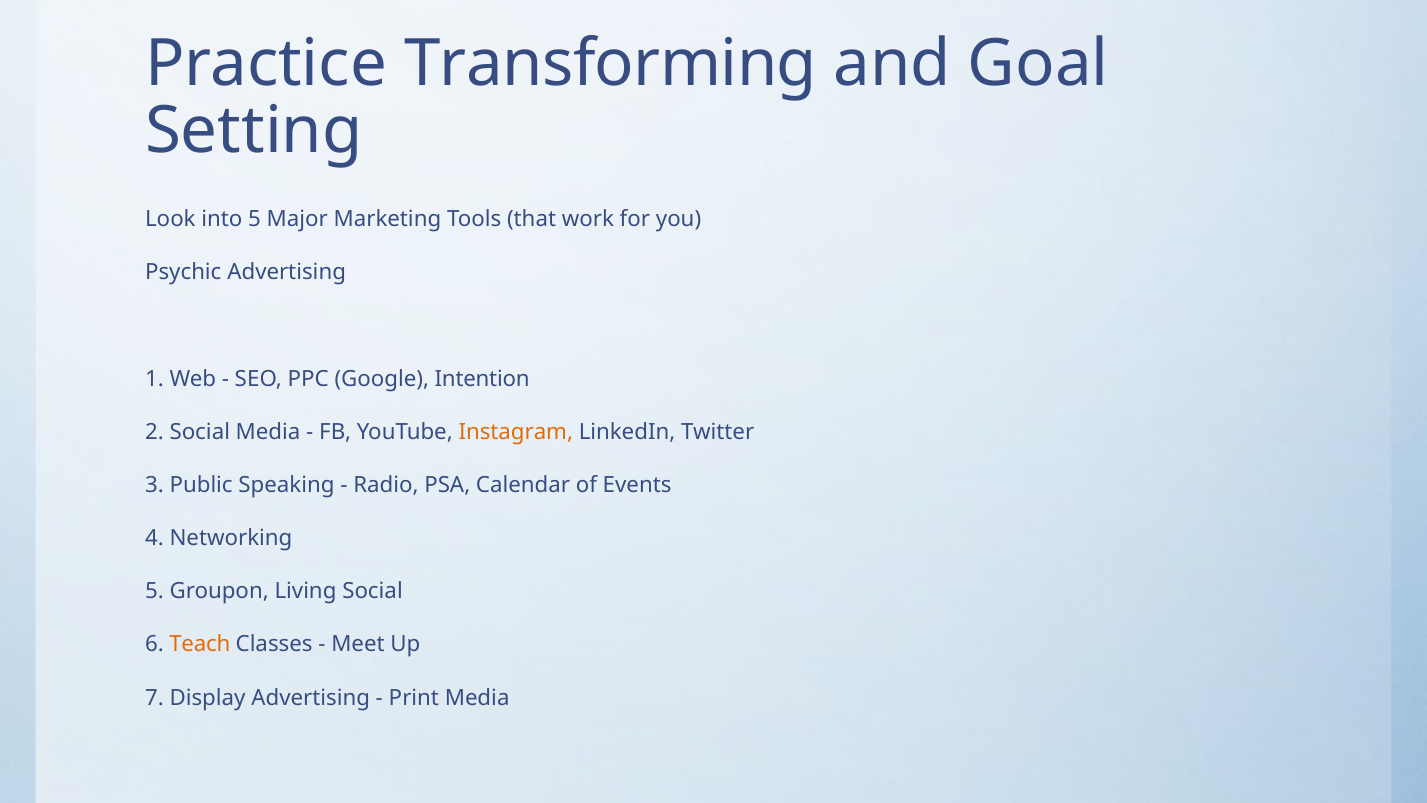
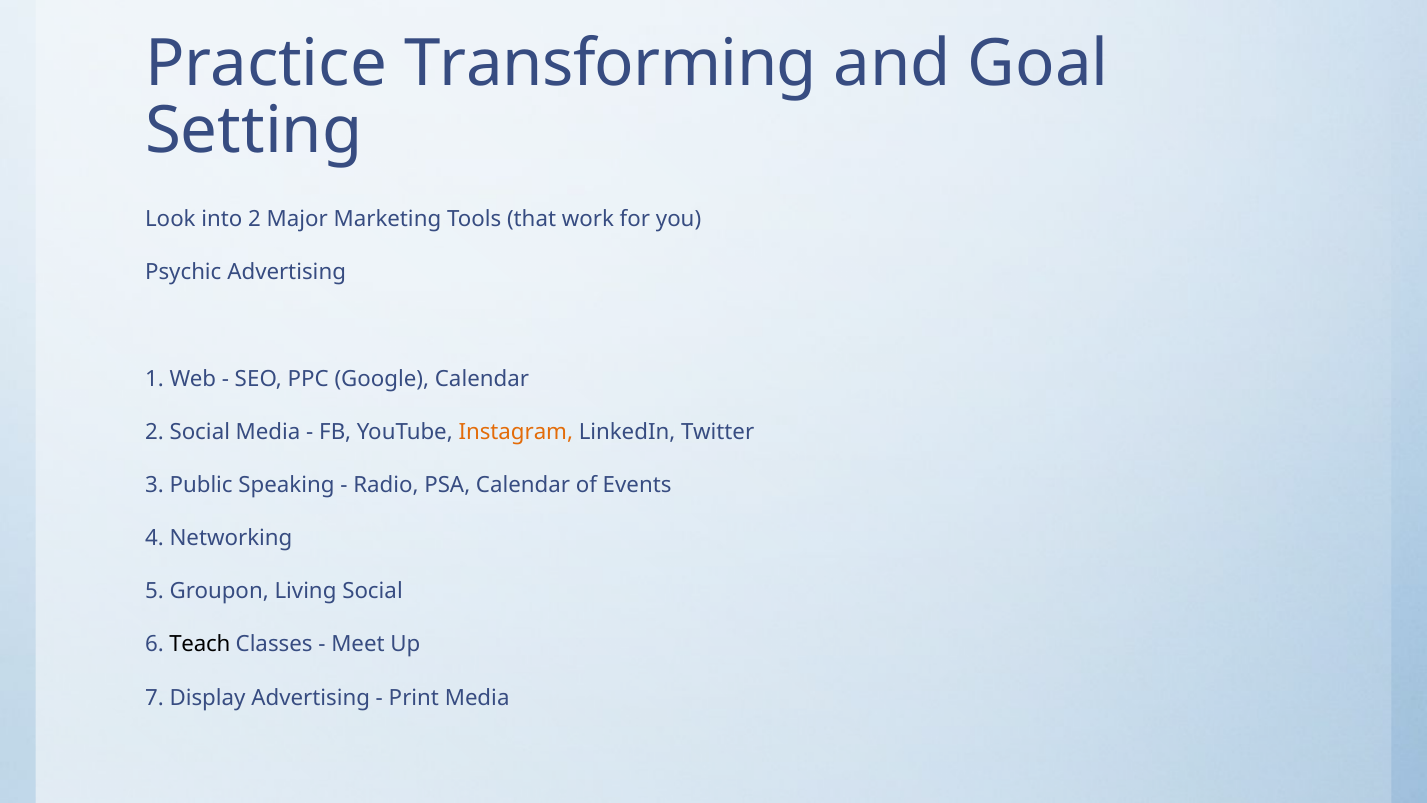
into 5: 5 -> 2
Google Intention: Intention -> Calendar
Teach colour: orange -> black
